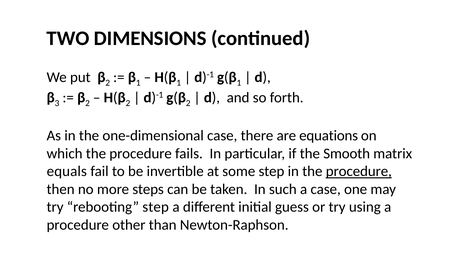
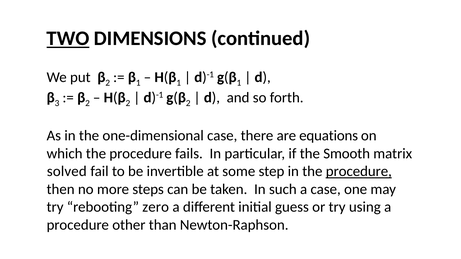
TWO underline: none -> present
equals: equals -> solved
rebooting step: step -> zero
